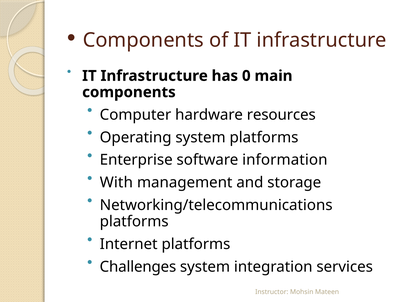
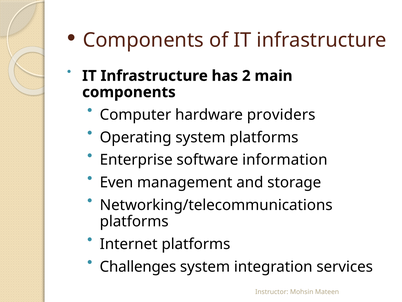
0: 0 -> 2
resources: resources -> providers
With: With -> Even
